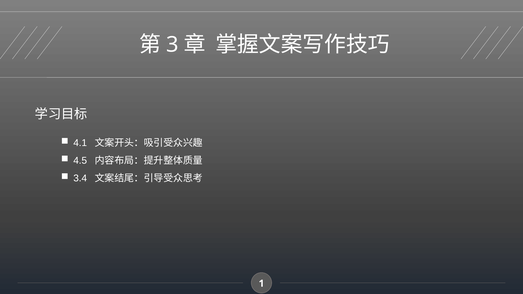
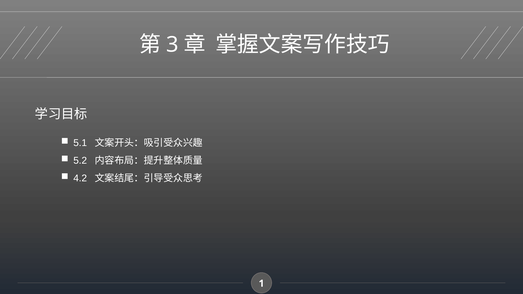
4.1: 4.1 -> 5.1
4.5: 4.5 -> 5.2
3.4: 3.4 -> 4.2
